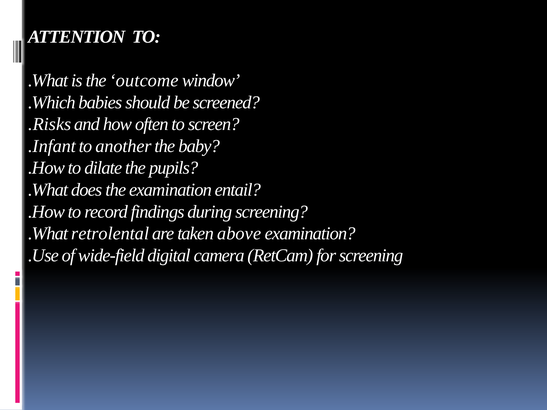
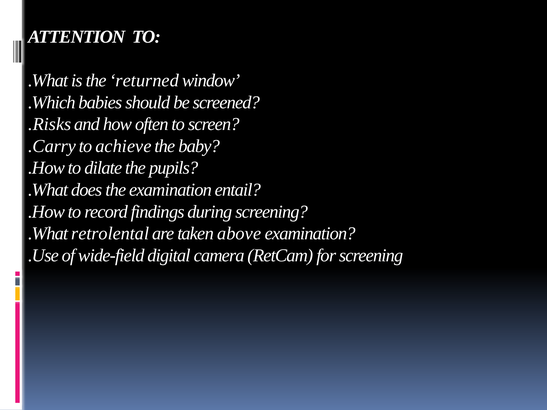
outcome: outcome -> returned
.Infant: .Infant -> .Carry
another: another -> achieve
